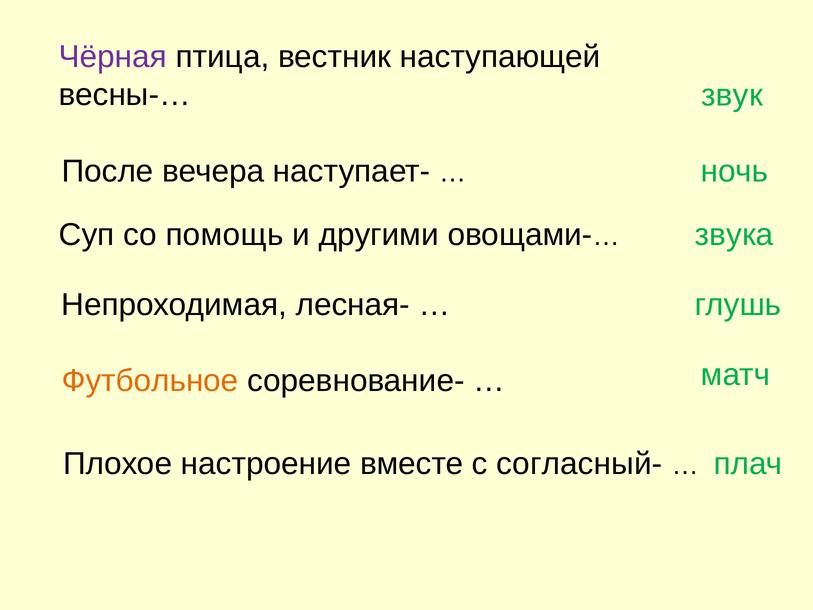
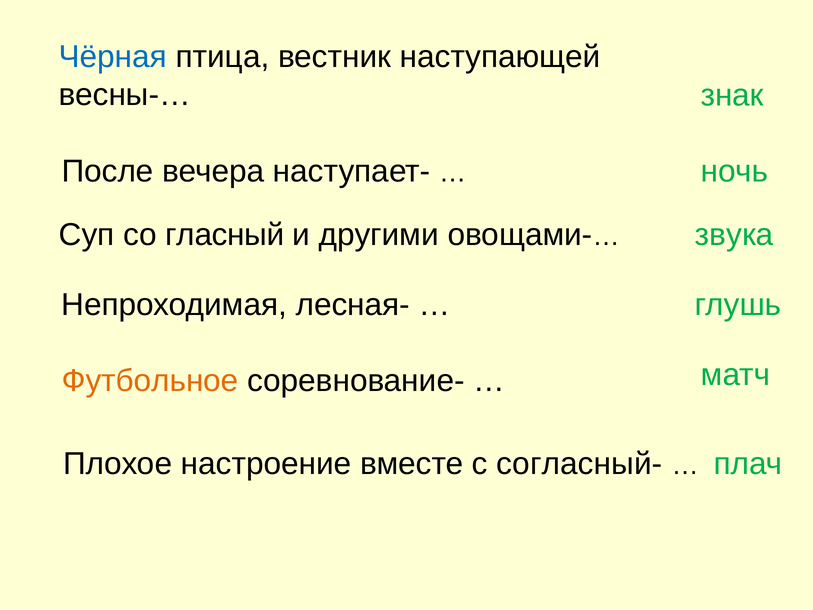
Чёрная colour: purple -> blue
звук: звук -> знак
помощь: помощь -> гласный
